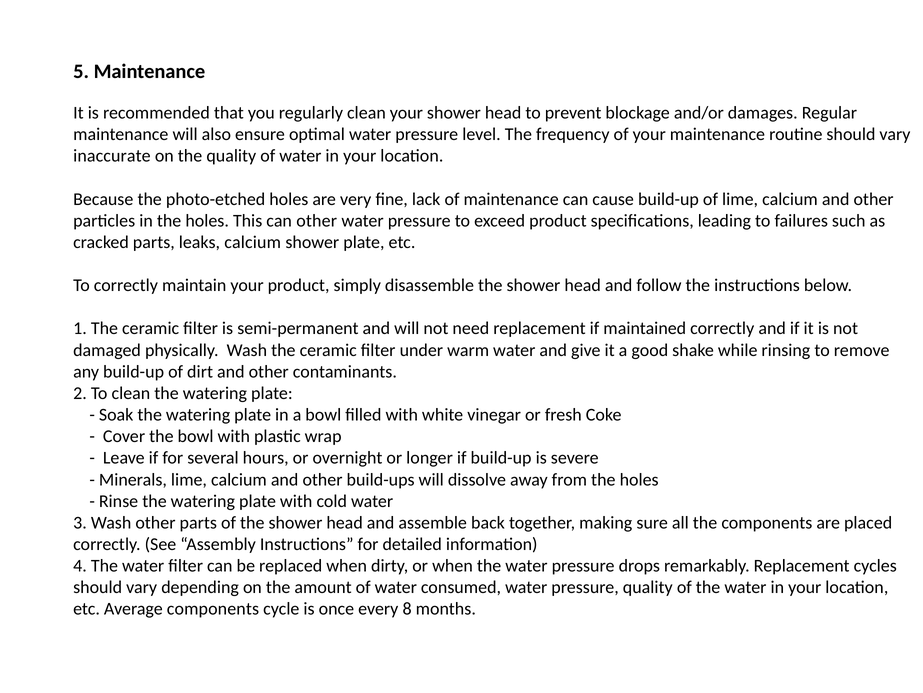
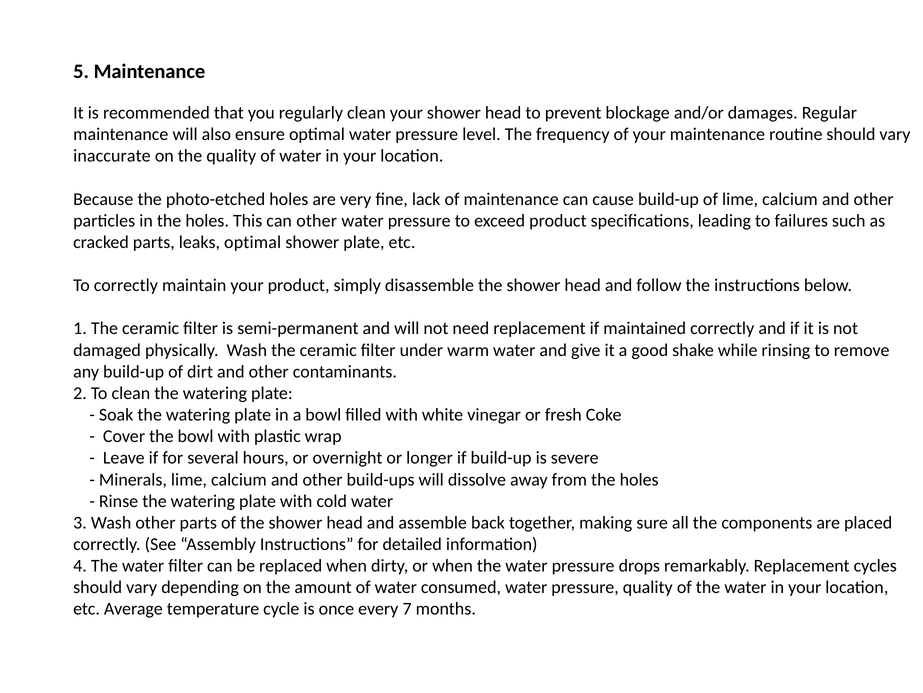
leaks calcium: calcium -> optimal
Average components: components -> temperature
8: 8 -> 7
